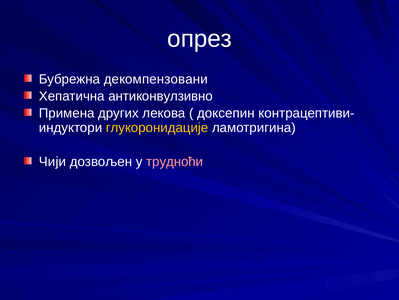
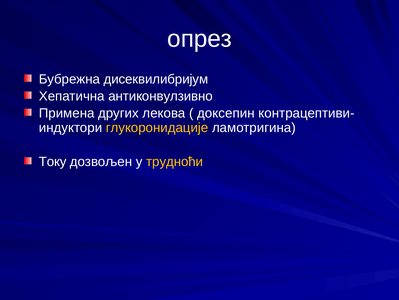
декомпензовани: декомпензовани -> дисеквилибријум
Чији: Чији -> Току
трудноћи colour: pink -> yellow
